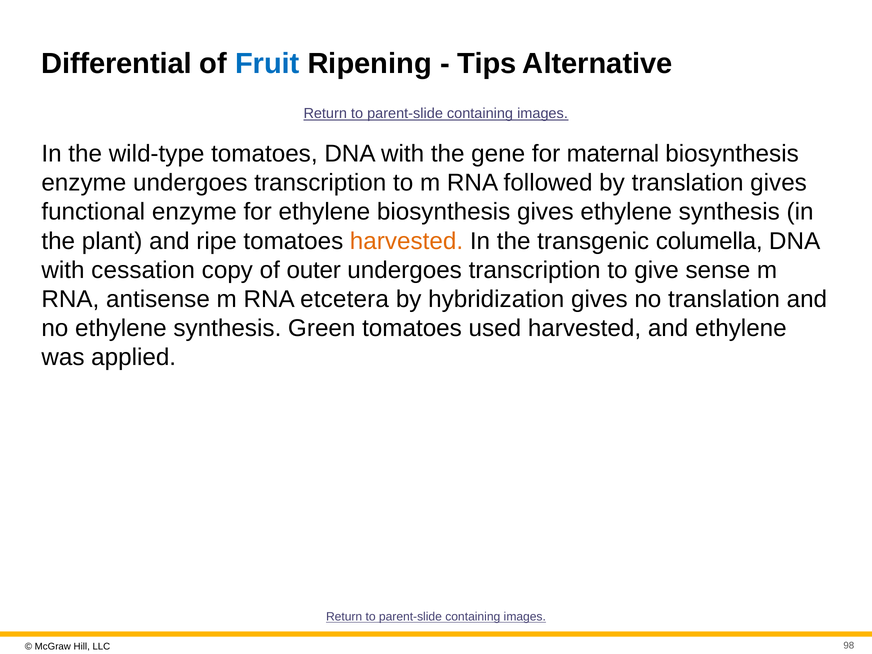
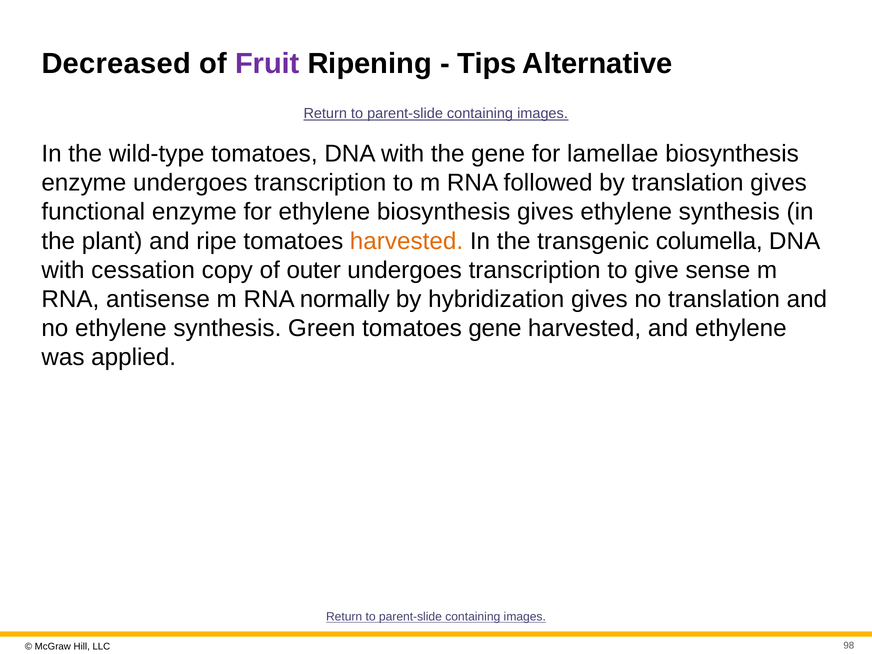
Differential: Differential -> Decreased
Fruit colour: blue -> purple
maternal: maternal -> lamellae
etcetera: etcetera -> normally
tomatoes used: used -> gene
